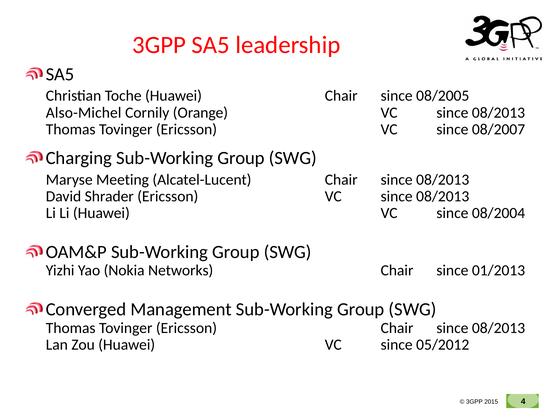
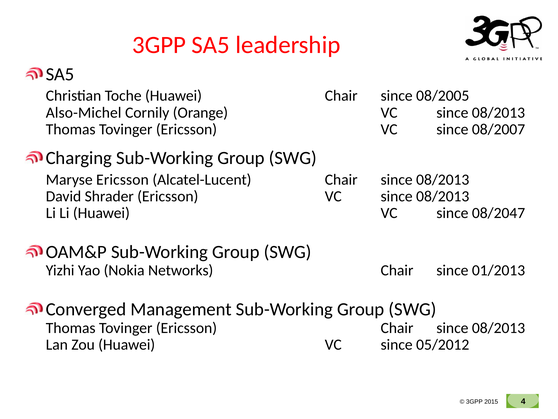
Maryse Meeting: Meeting -> Ericsson
08/2004: 08/2004 -> 08/2047
